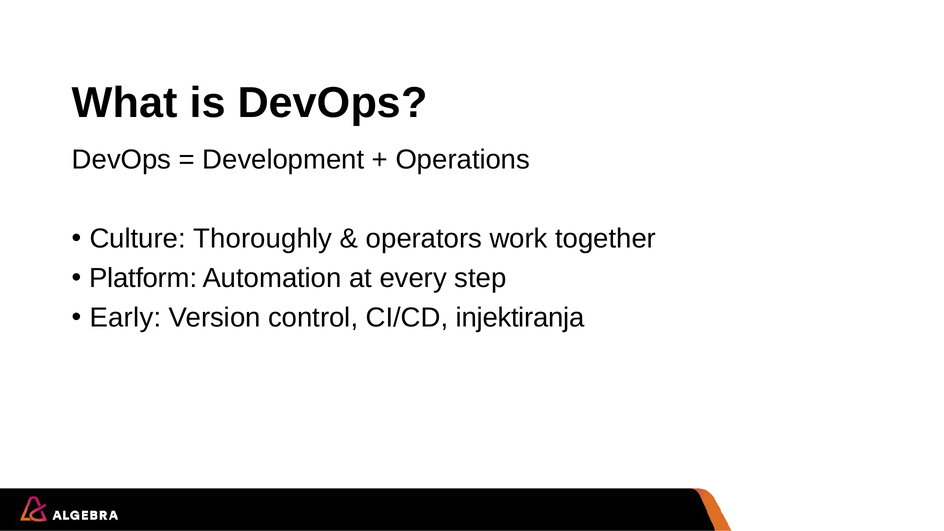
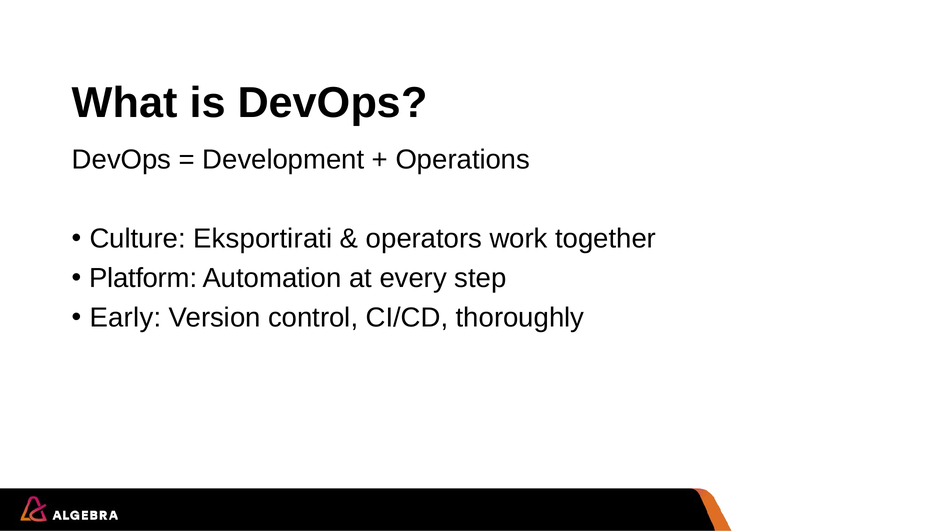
Thoroughly: Thoroughly -> Eksportirati
injektiranja: injektiranja -> thoroughly
